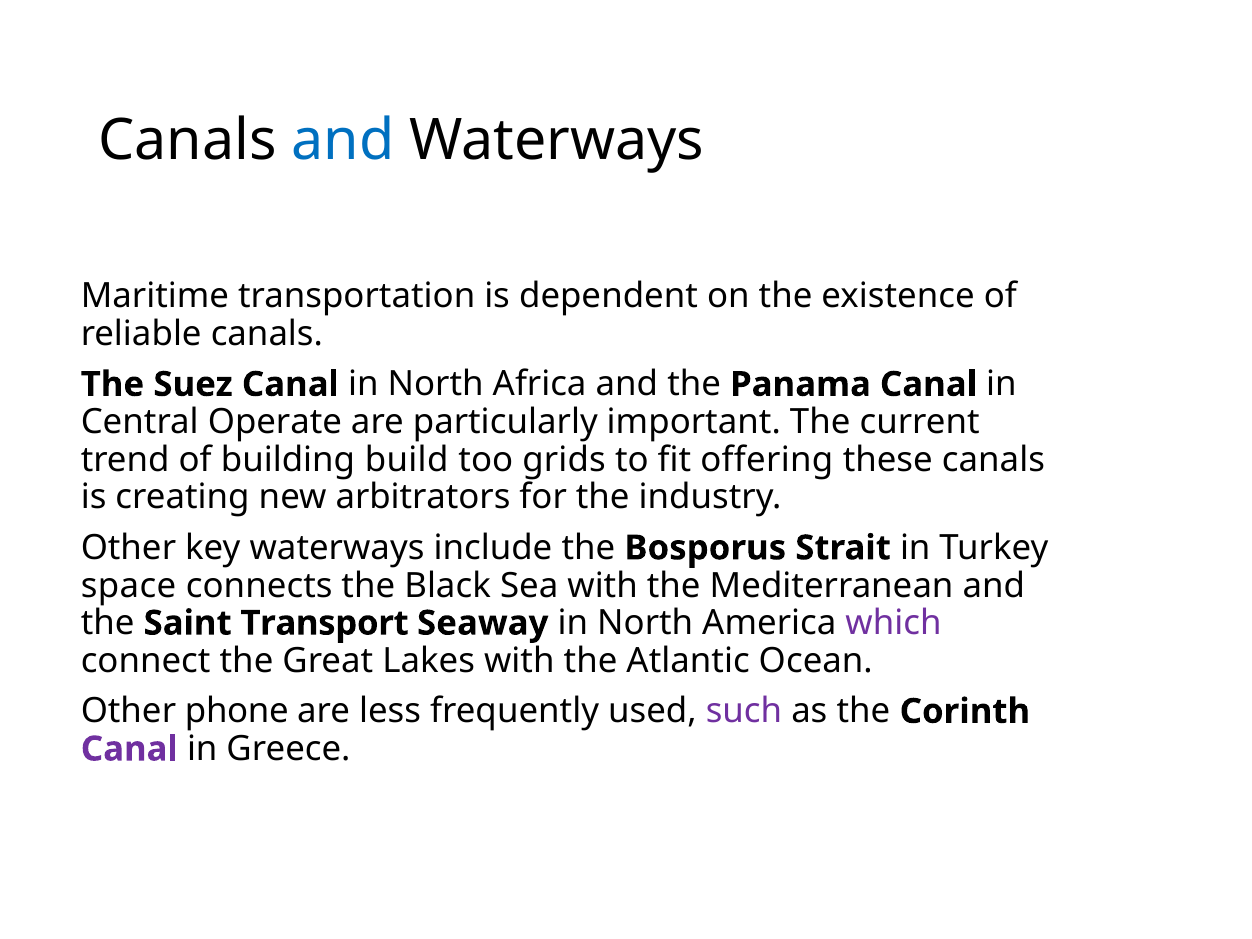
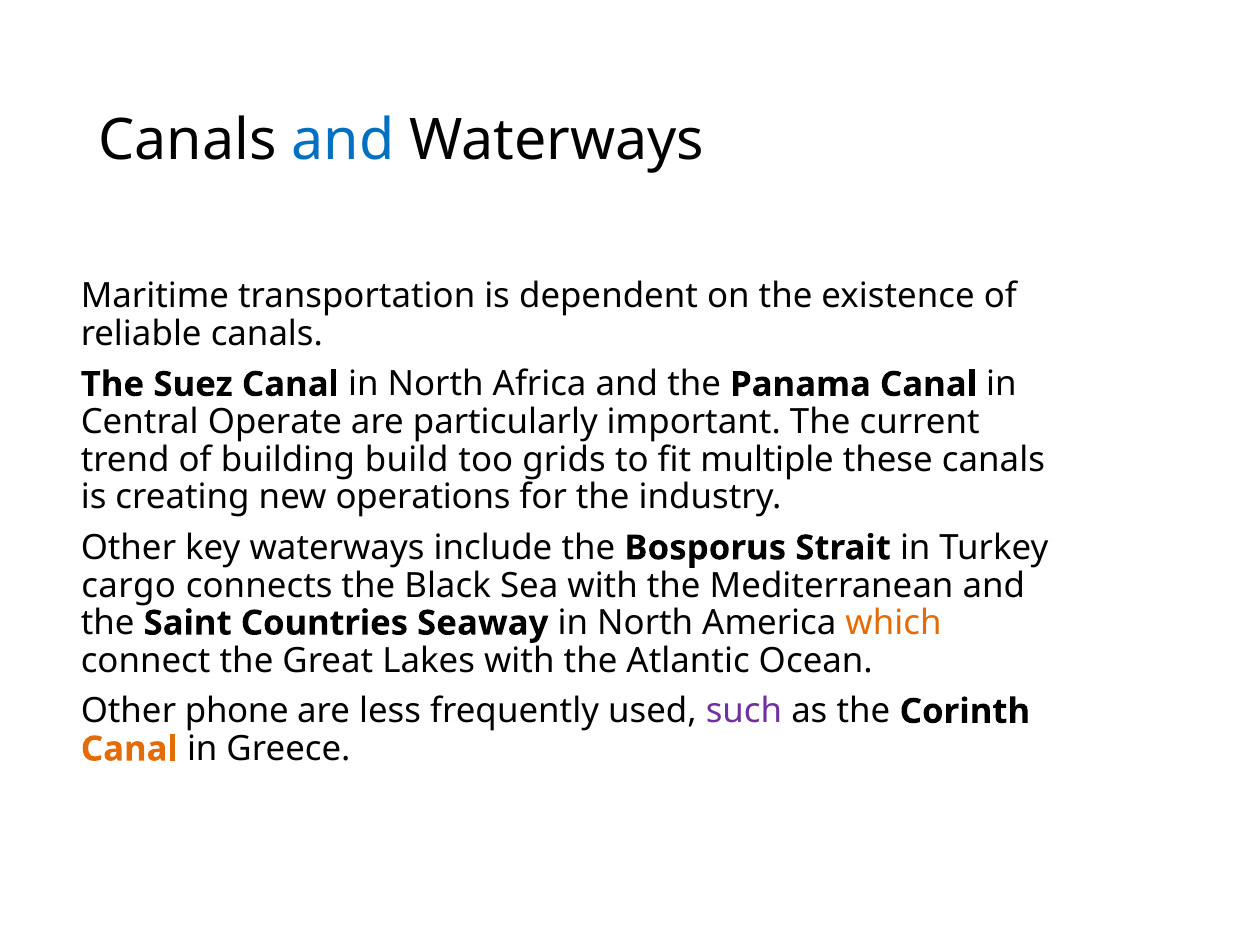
offering: offering -> multiple
arbitrators: arbitrators -> operations
space: space -> cargo
Transport: Transport -> Countries
which colour: purple -> orange
Canal at (129, 749) colour: purple -> orange
